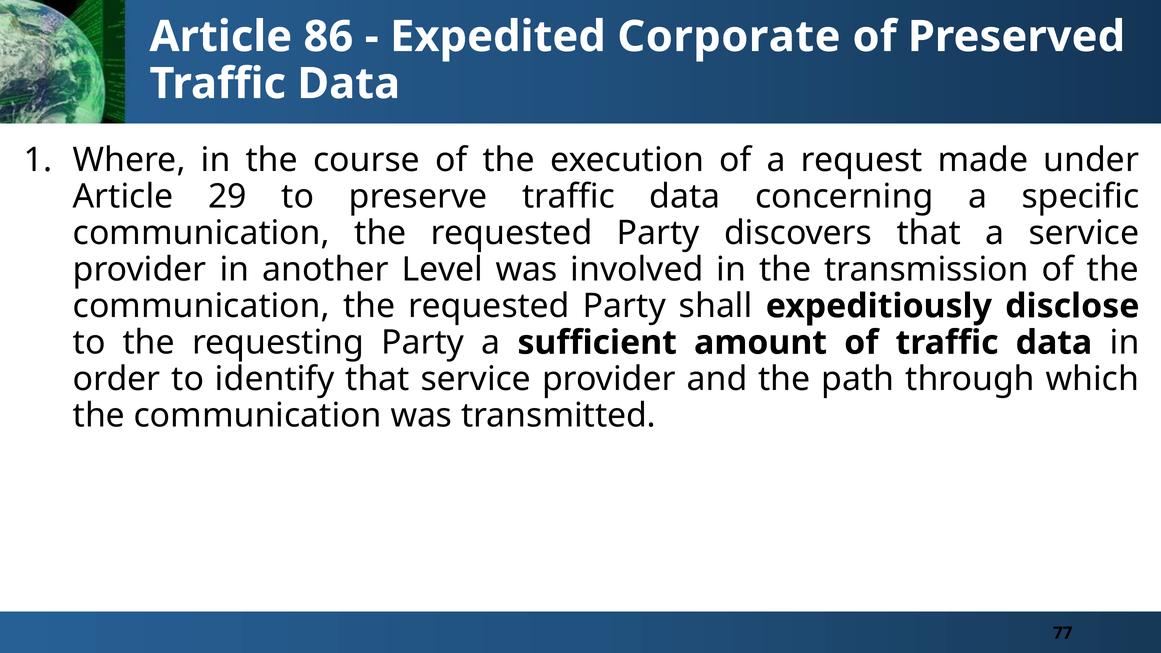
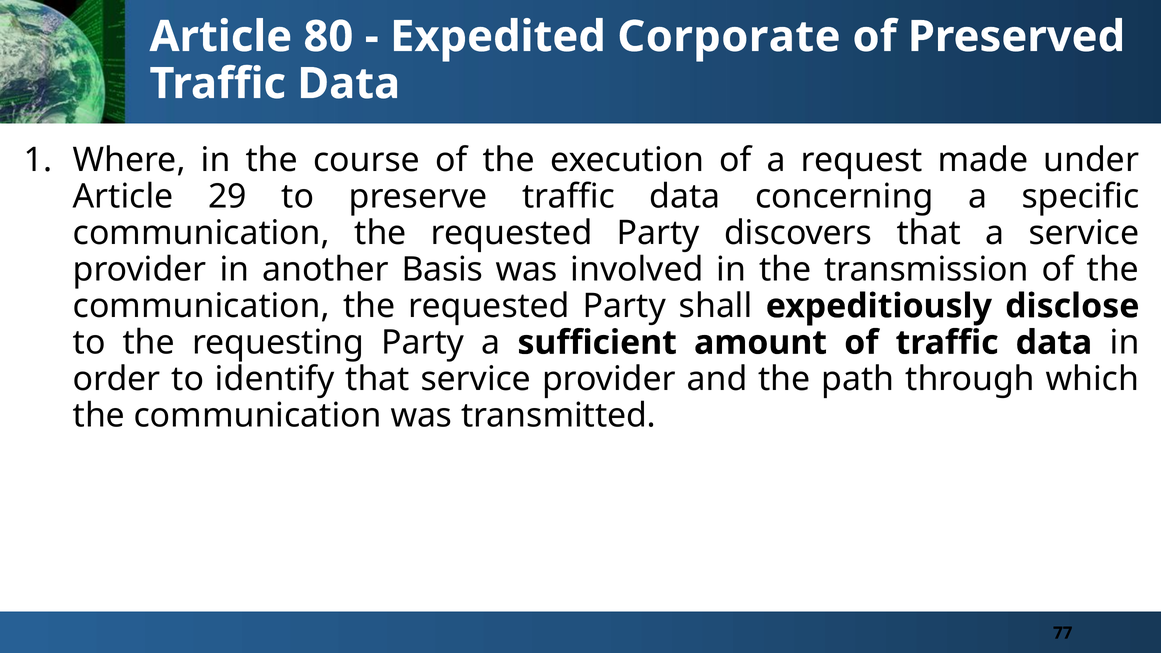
86: 86 -> 80
Level: Level -> Basis
